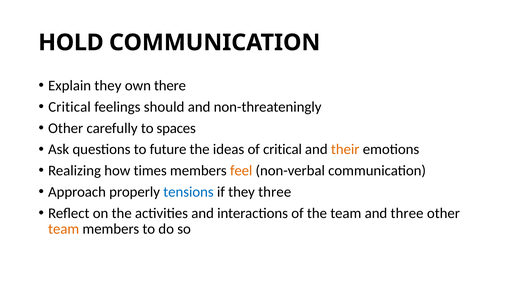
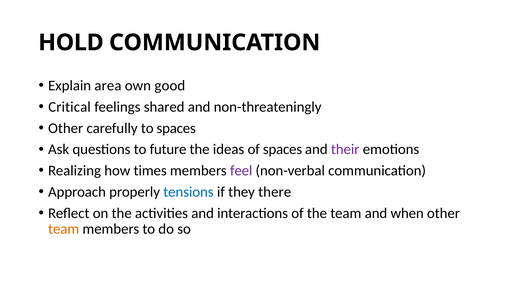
Explain they: they -> area
there: there -> good
should: should -> shared
of critical: critical -> spaces
their colour: orange -> purple
feel colour: orange -> purple
they three: three -> there
and three: three -> when
